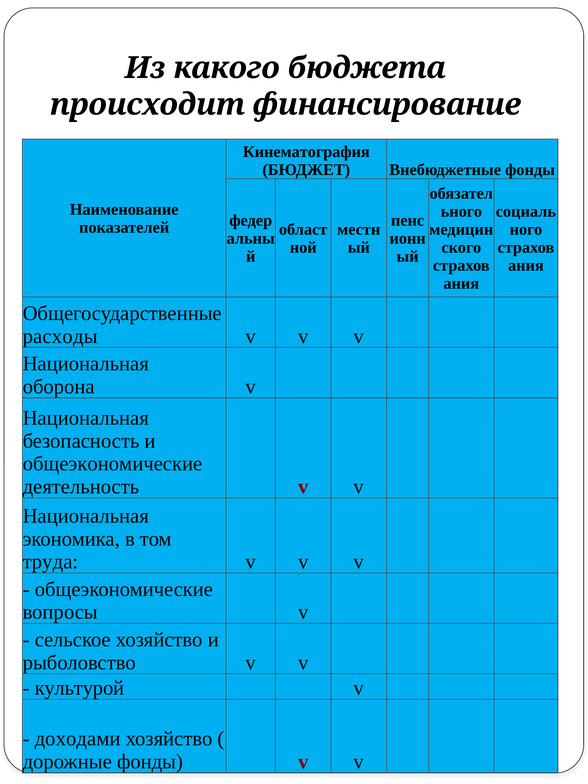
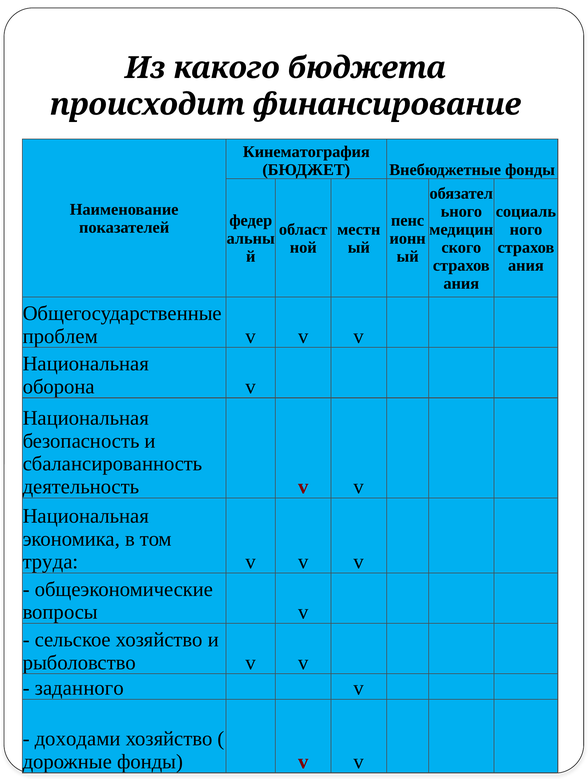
расходы: расходы -> проблем
общеэкономические at (113, 464): общеэкономические -> сбалансированность
культурой: культурой -> заданного
